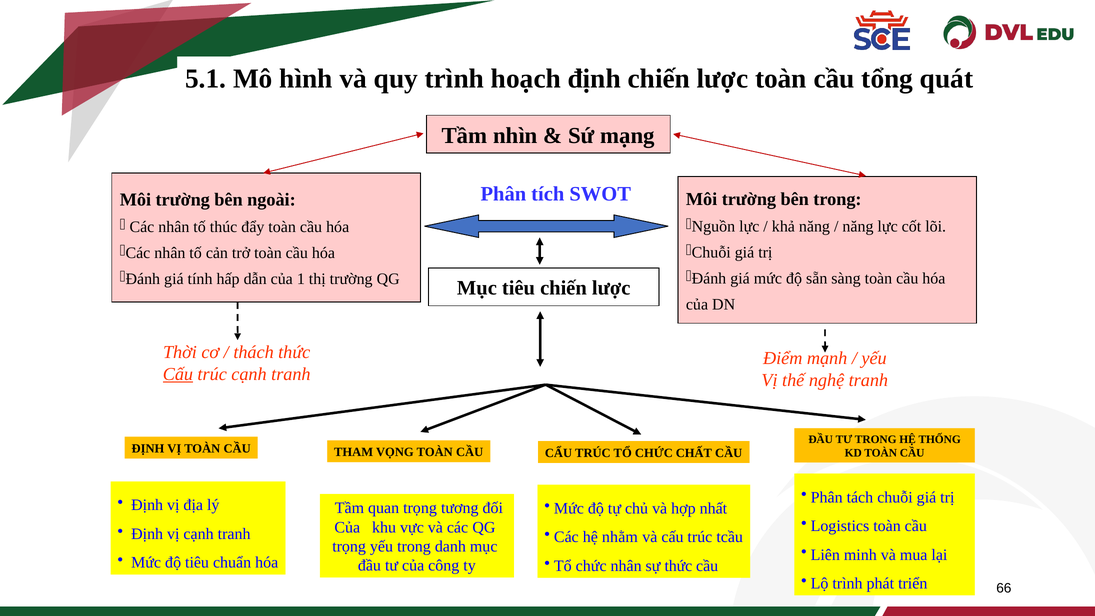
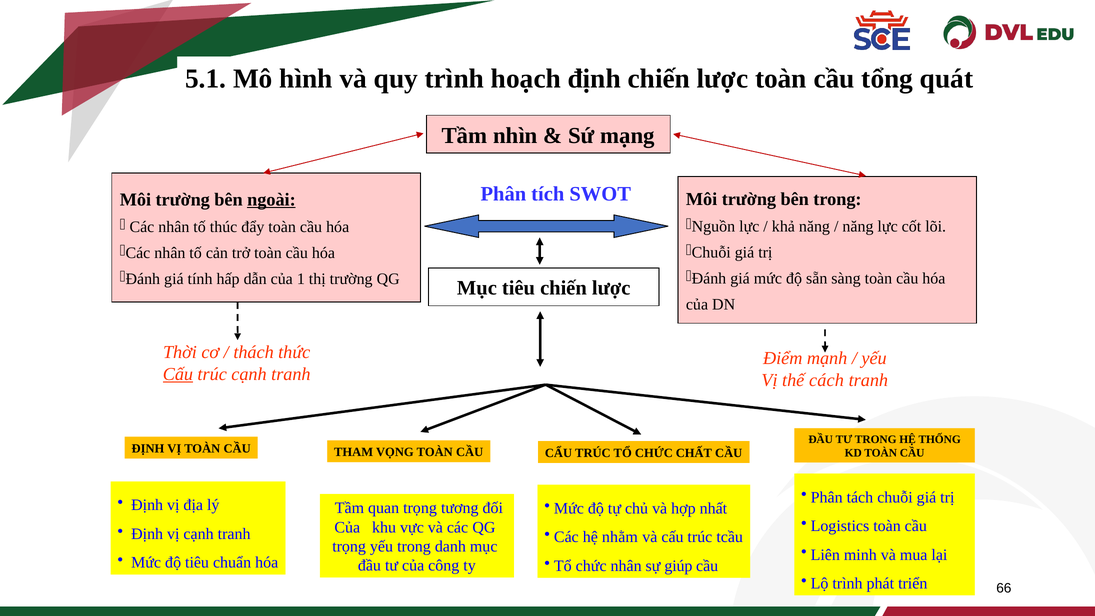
ngoài underline: none -> present
nghệ: nghệ -> cách
sự thức: thức -> giúp
